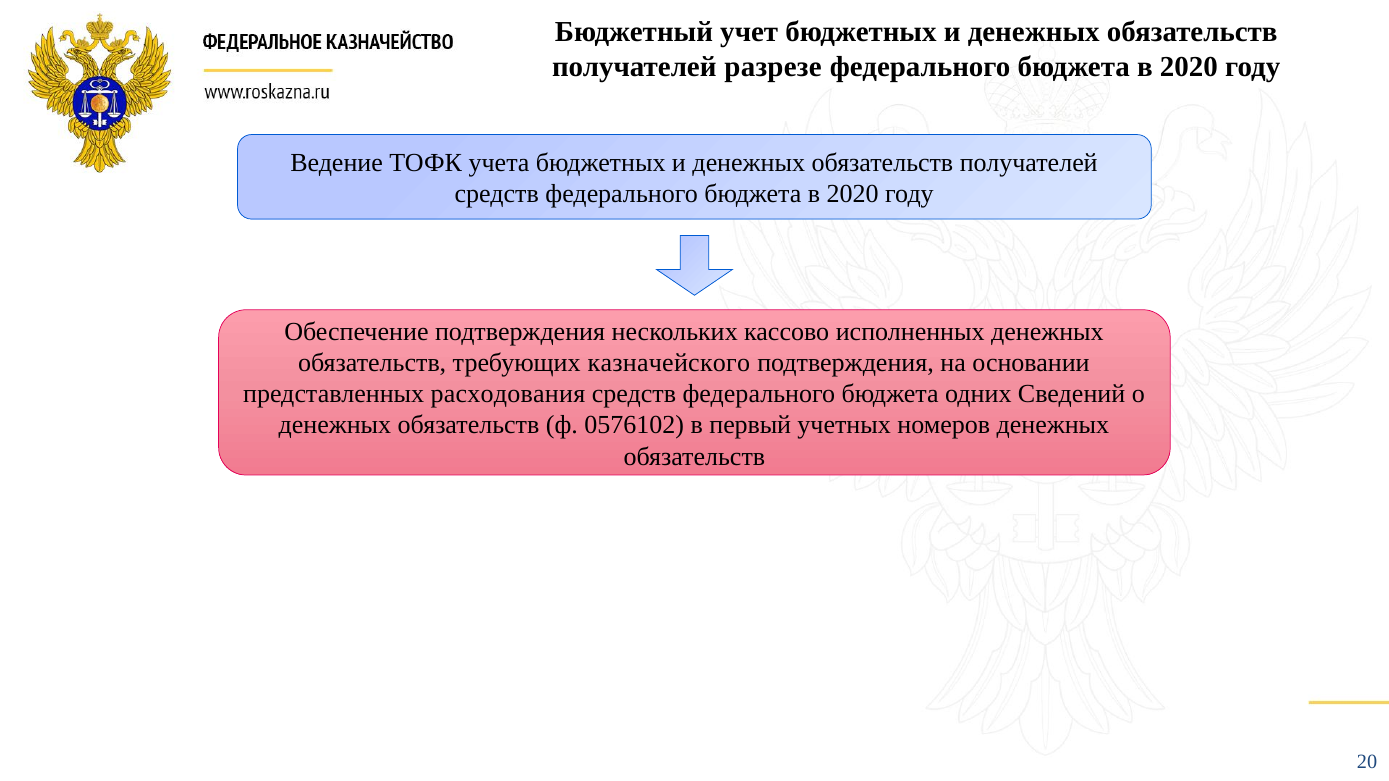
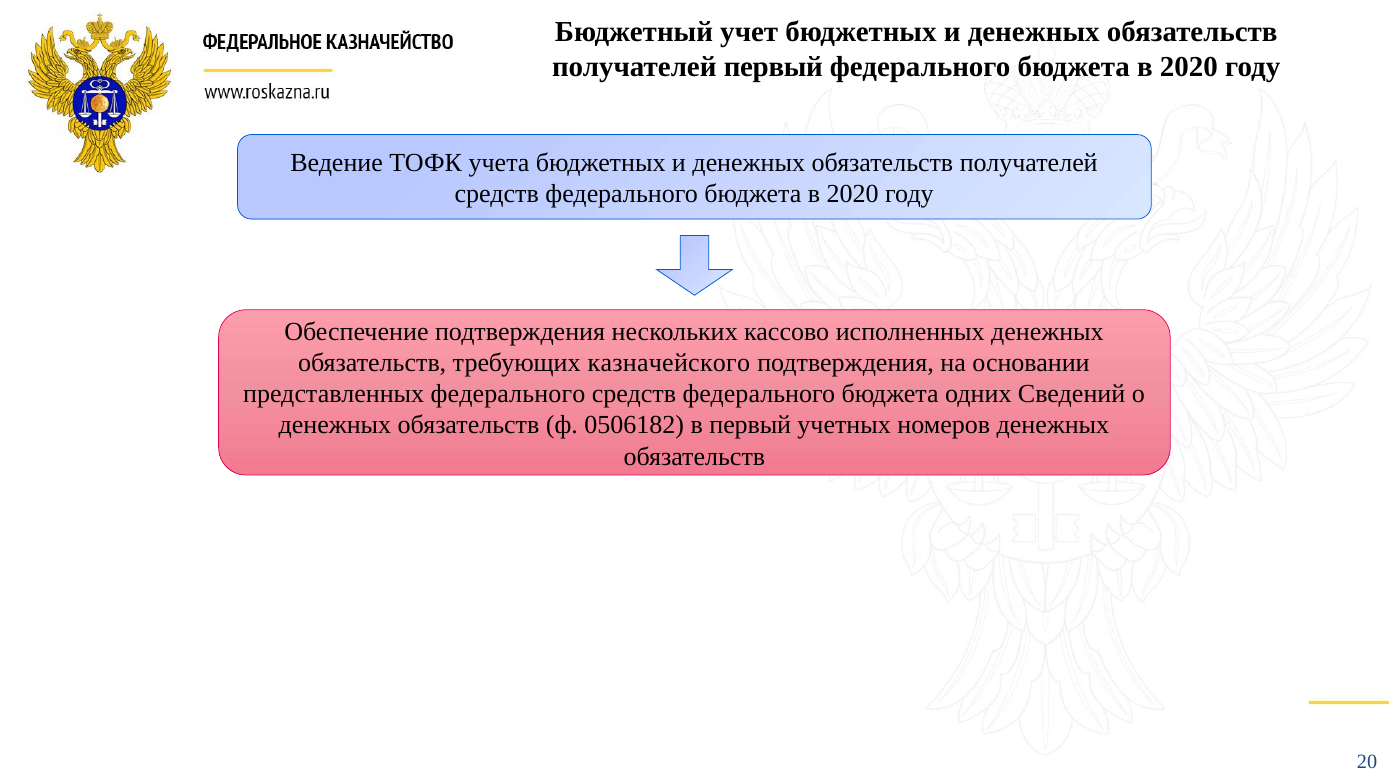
получателей разрезе: разрезе -> первый
представленных расходования: расходования -> федерального
0576102: 0576102 -> 0506182
